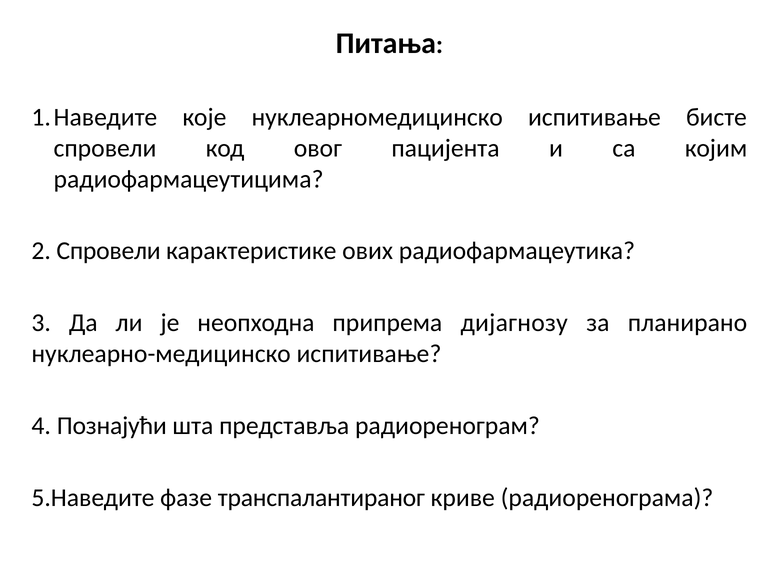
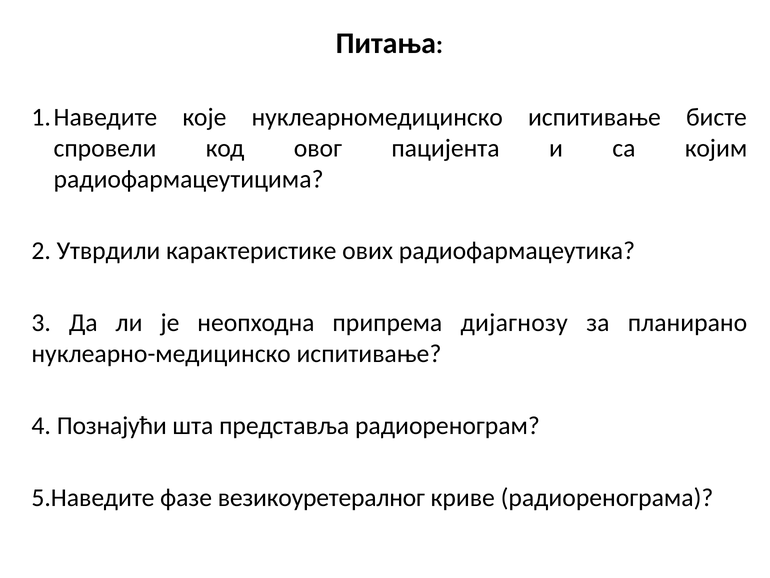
2 Спровели: Спровели -> Утврдили
транспалантираног: транспалантираног -> везикоуретералног
